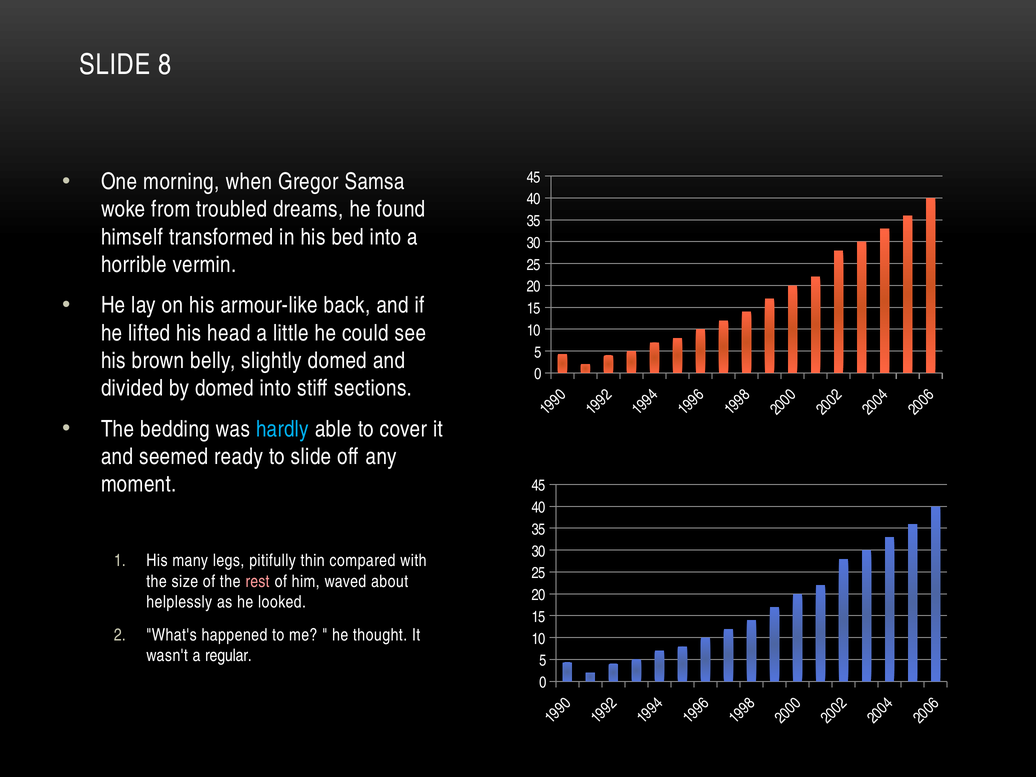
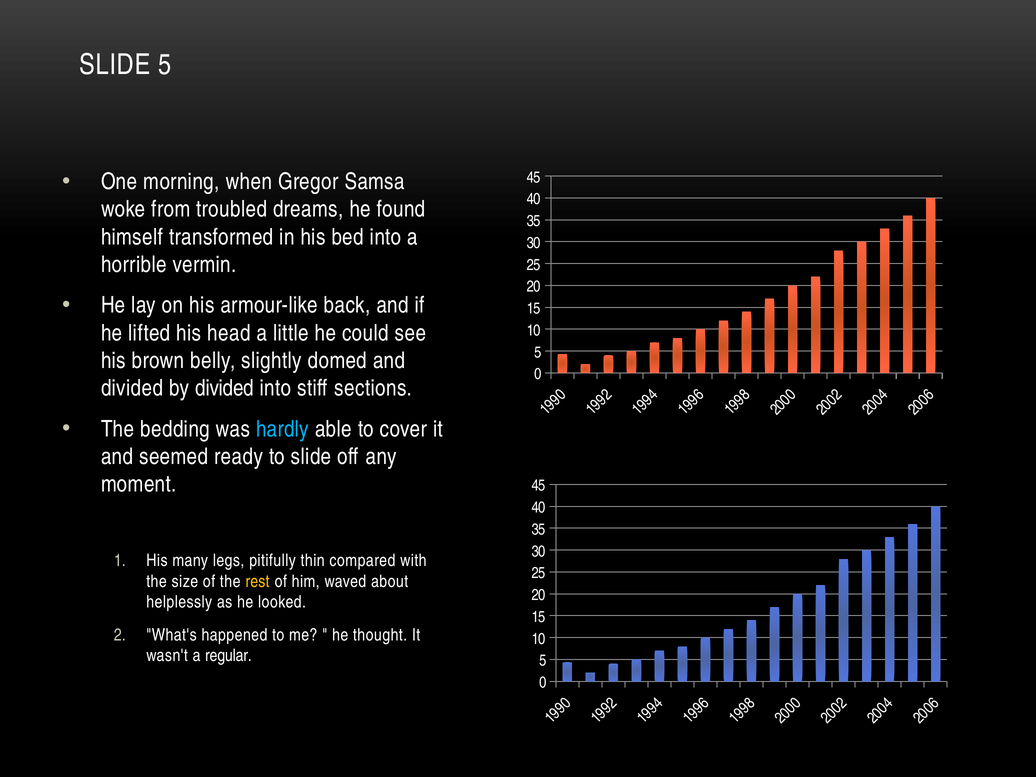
SLIDE 8: 8 -> 5
by domed: domed -> divided
rest colour: pink -> yellow
